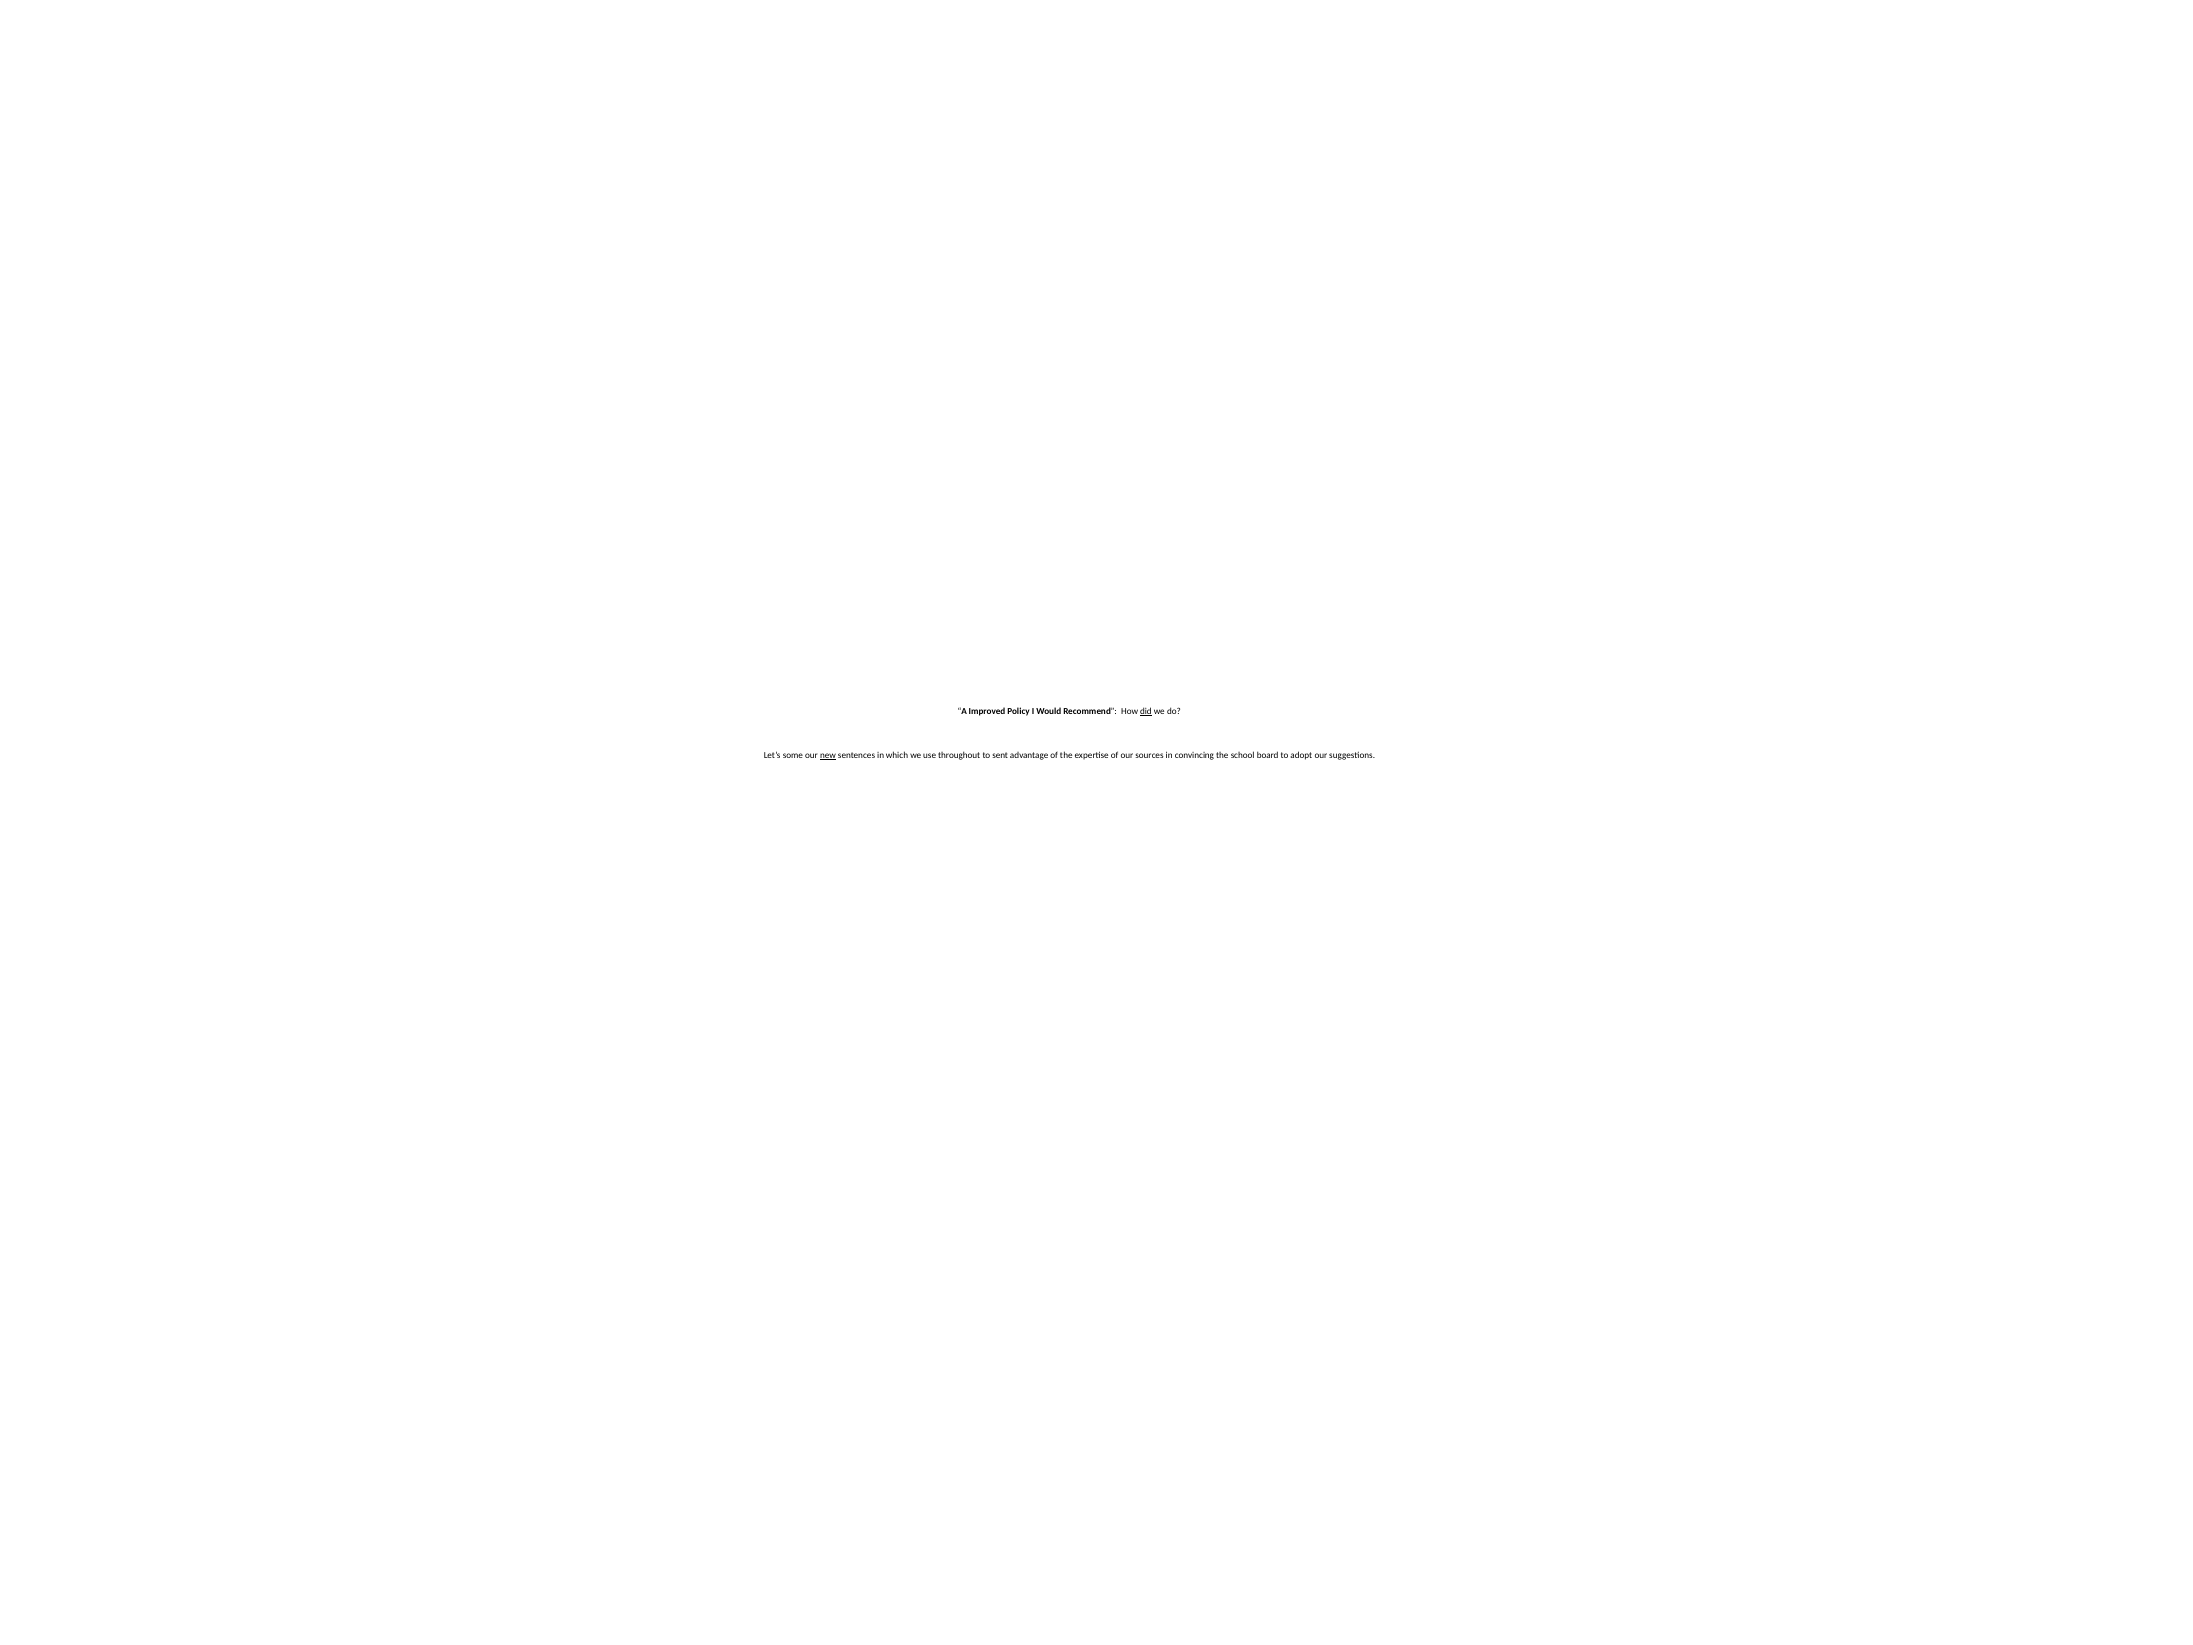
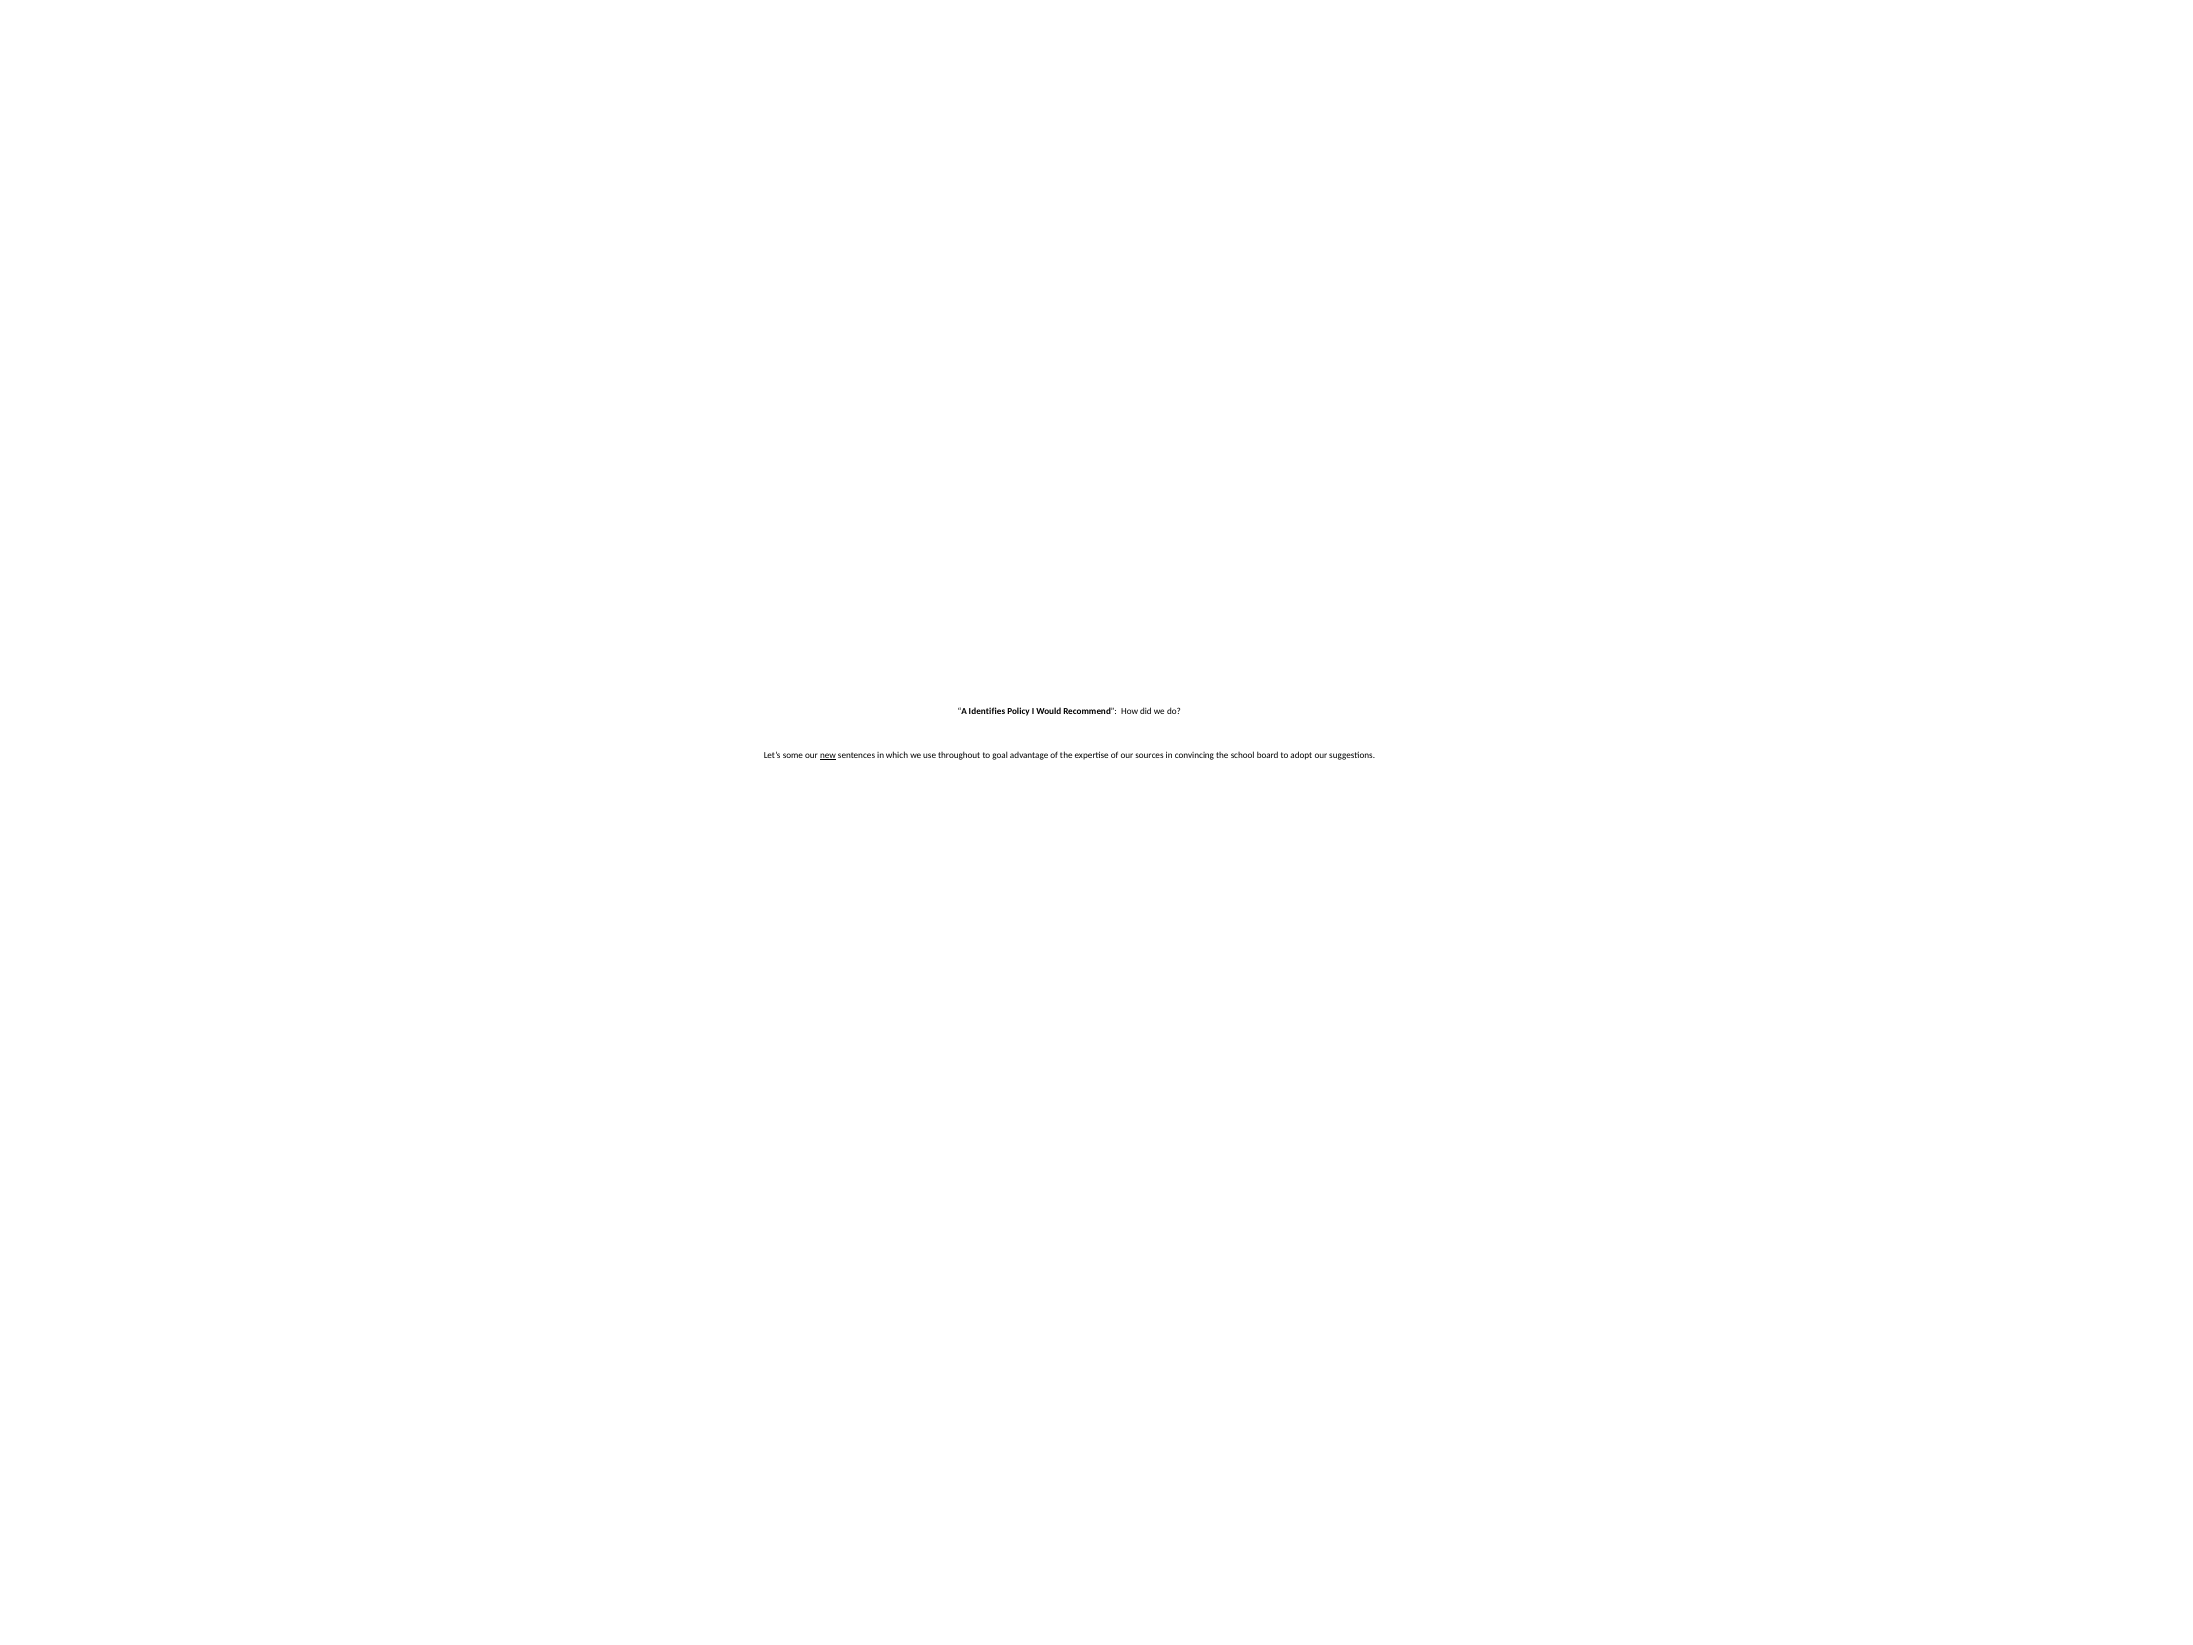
Improved: Improved -> Identifies
did underline: present -> none
sent: sent -> goal
